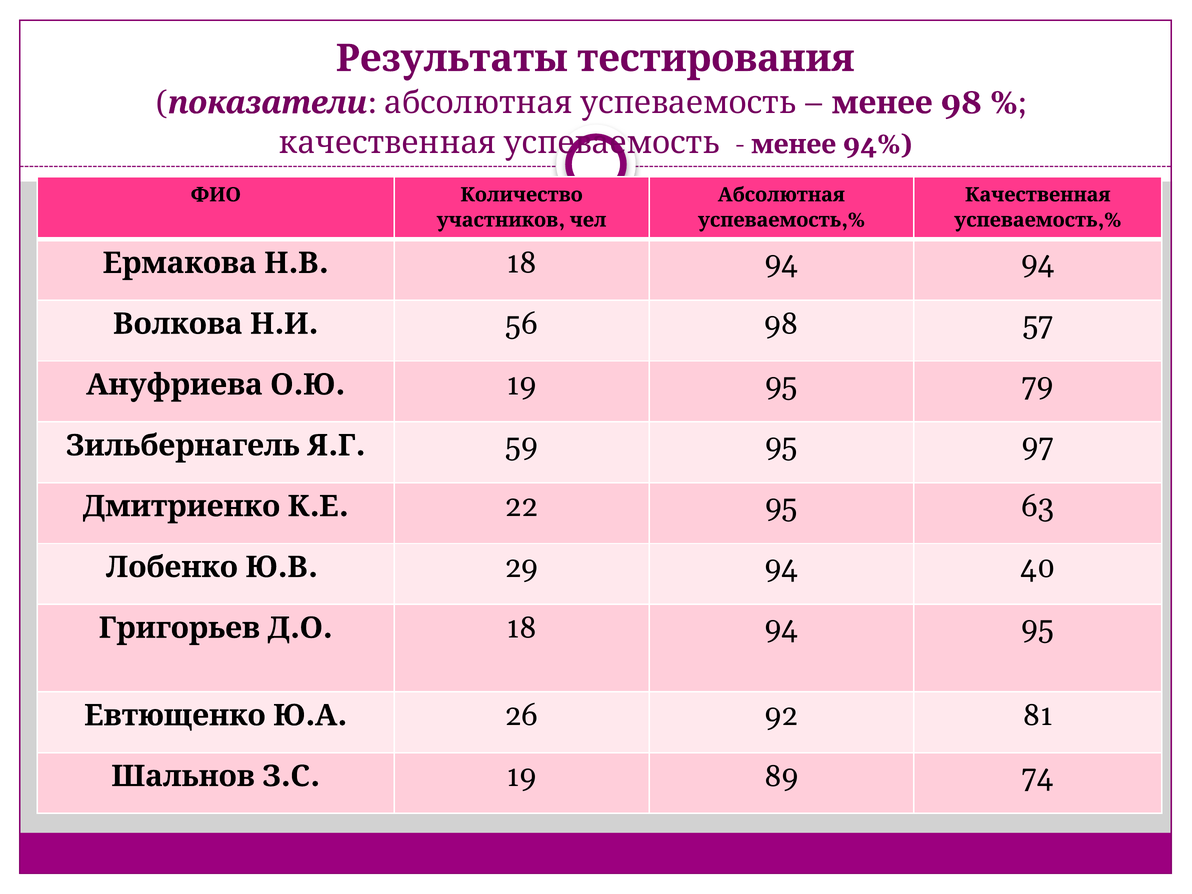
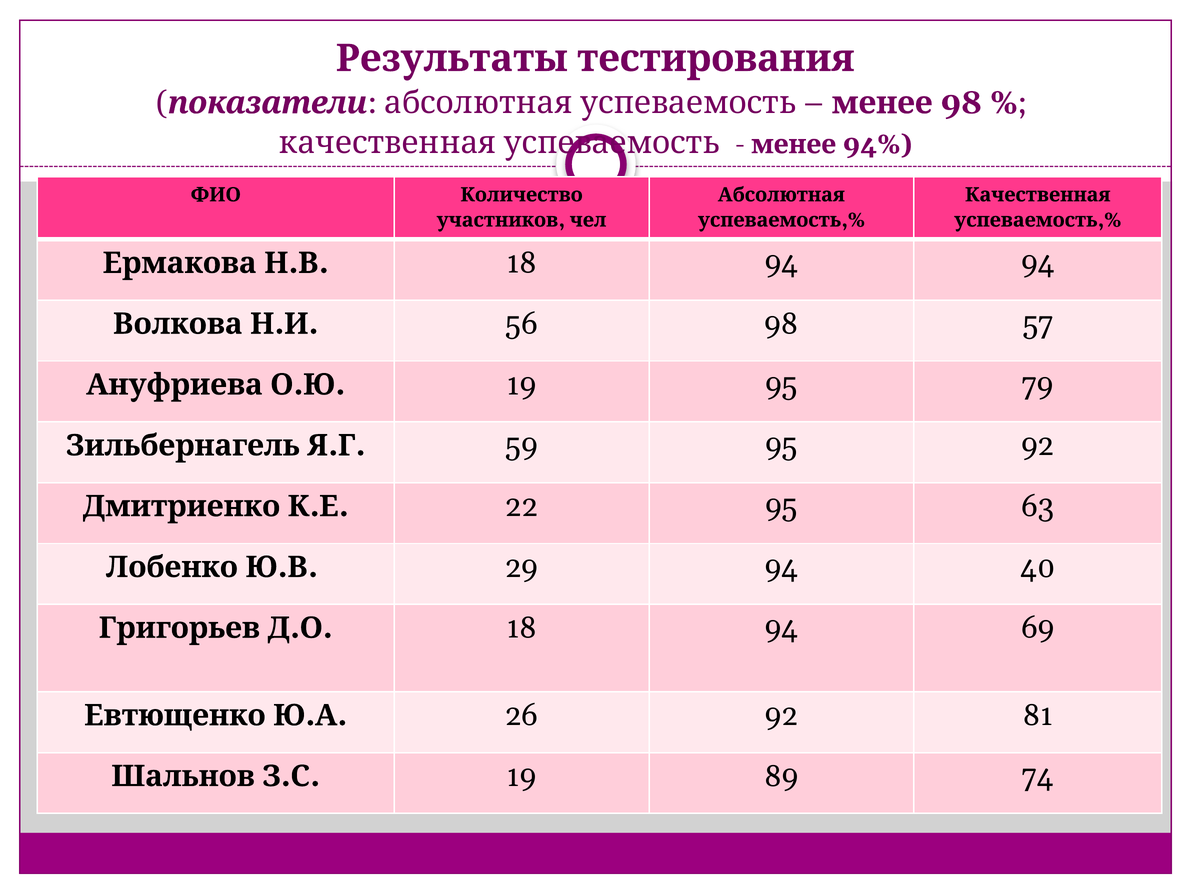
95 97: 97 -> 92
94 95: 95 -> 69
